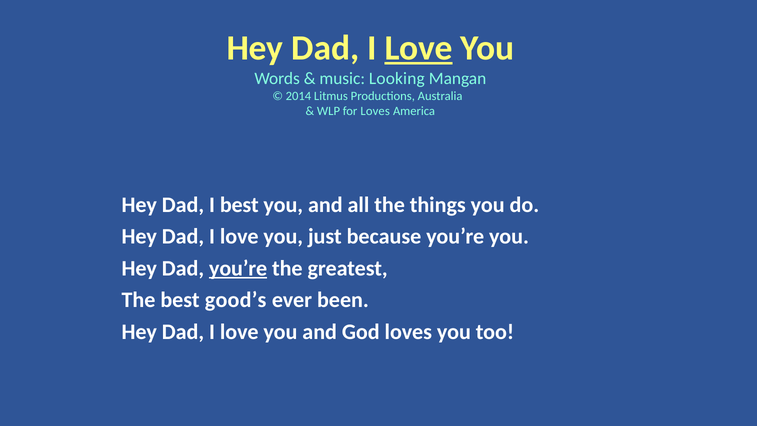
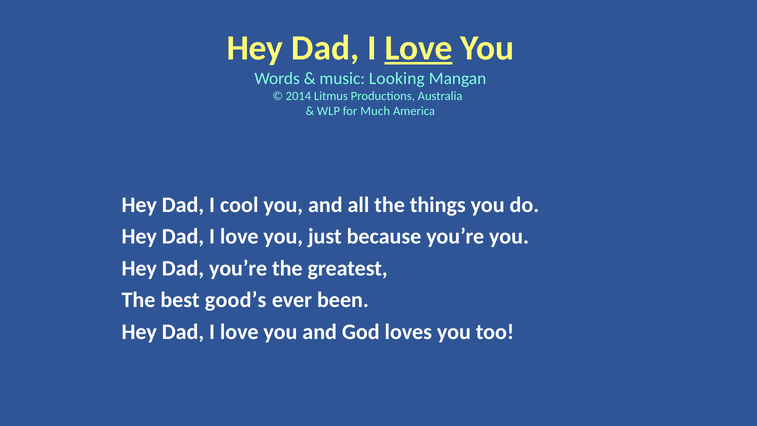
for Loves: Loves -> Much
I best: best -> cool
you’re at (238, 268) underline: present -> none
